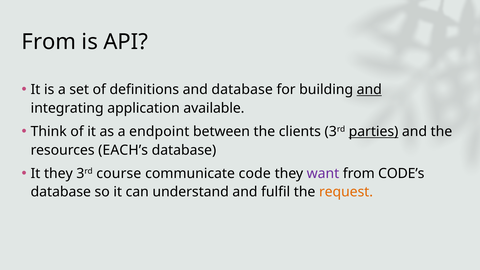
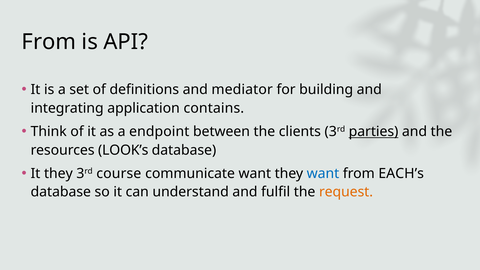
and database: database -> mediator
and at (369, 90) underline: present -> none
available: available -> contains
EACH’s: EACH’s -> LOOK’s
communicate code: code -> want
want at (323, 174) colour: purple -> blue
CODE’s: CODE’s -> EACH’s
